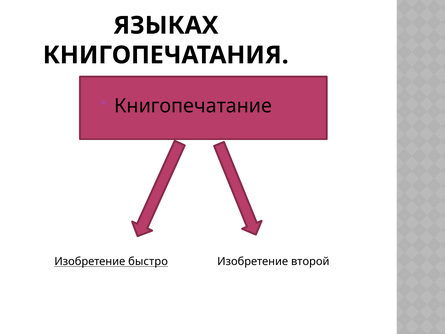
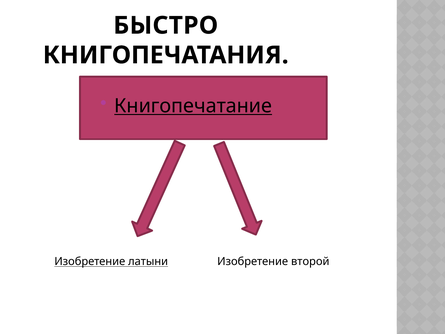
ЯЗЫКАХ: ЯЗЫКАХ -> БЫСТРО
Книгопечатание underline: none -> present
быстро: быстро -> латыни
